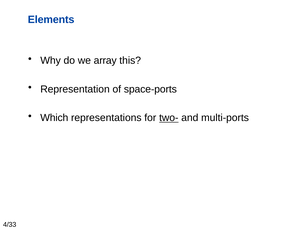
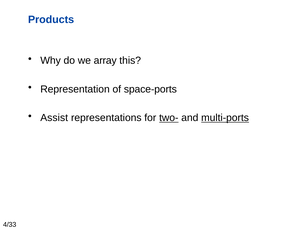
Elements: Elements -> Products
Which: Which -> Assist
multi-ports underline: none -> present
